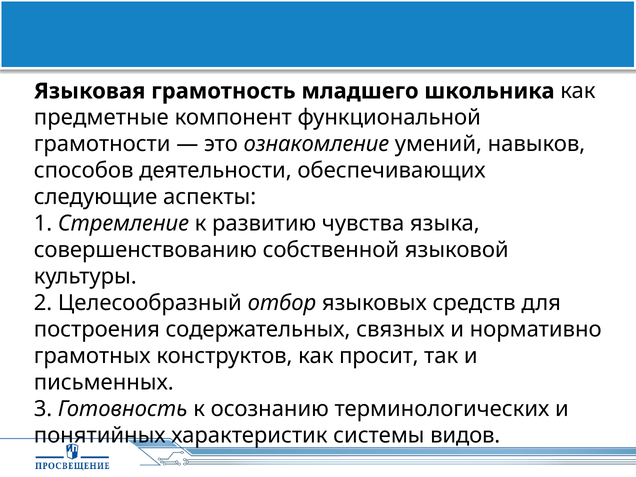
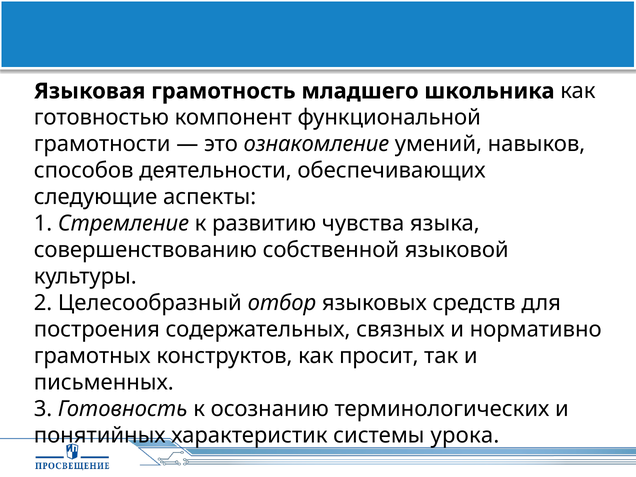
предметные: предметные -> готовностью
видов: видов -> урока
